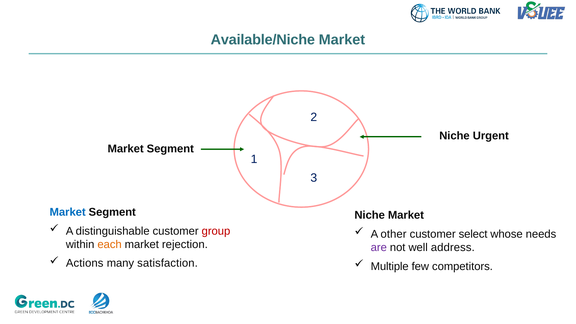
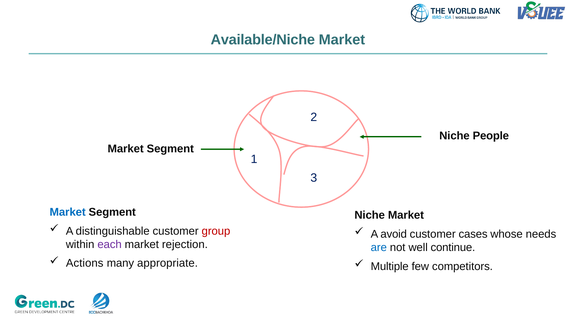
Urgent: Urgent -> People
other: other -> avoid
select: select -> cases
each colour: orange -> purple
are colour: purple -> blue
address: address -> continue
satisfaction: satisfaction -> appropriate
